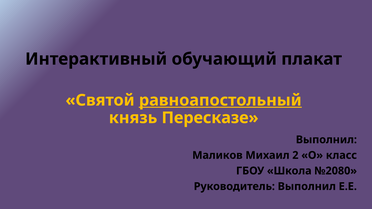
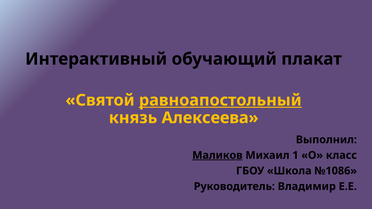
Пересказе: Пересказе -> Алексеева
Маликов underline: none -> present
2: 2 -> 1
№2080: №2080 -> №1086
Руководитель Выполнил: Выполнил -> Владимир
